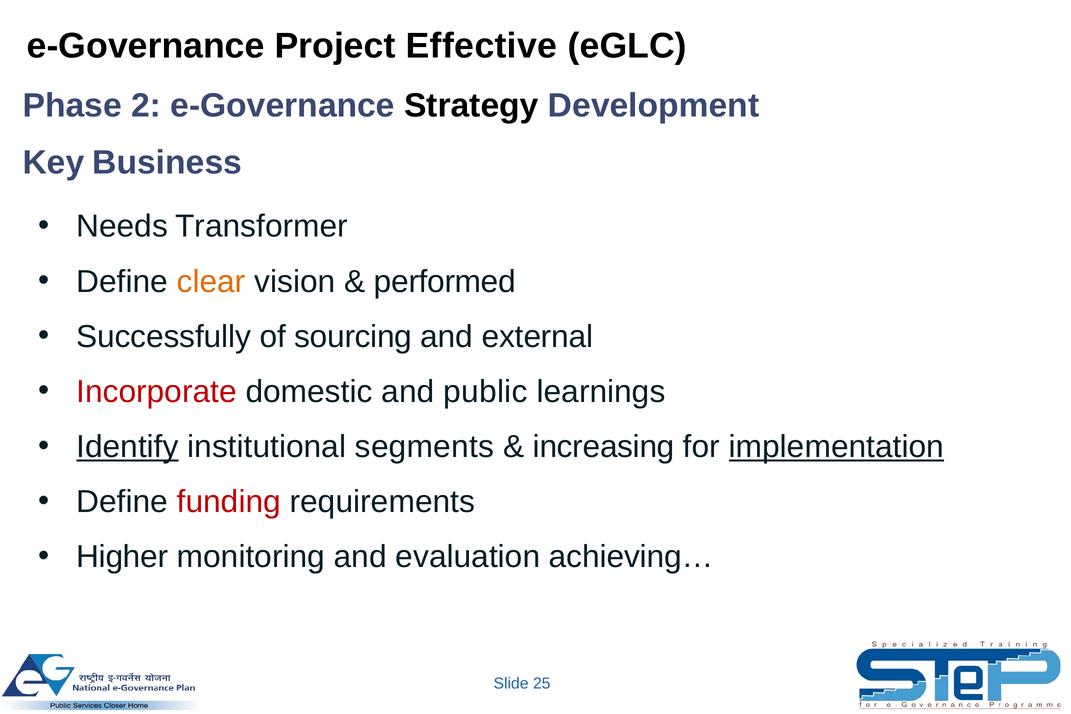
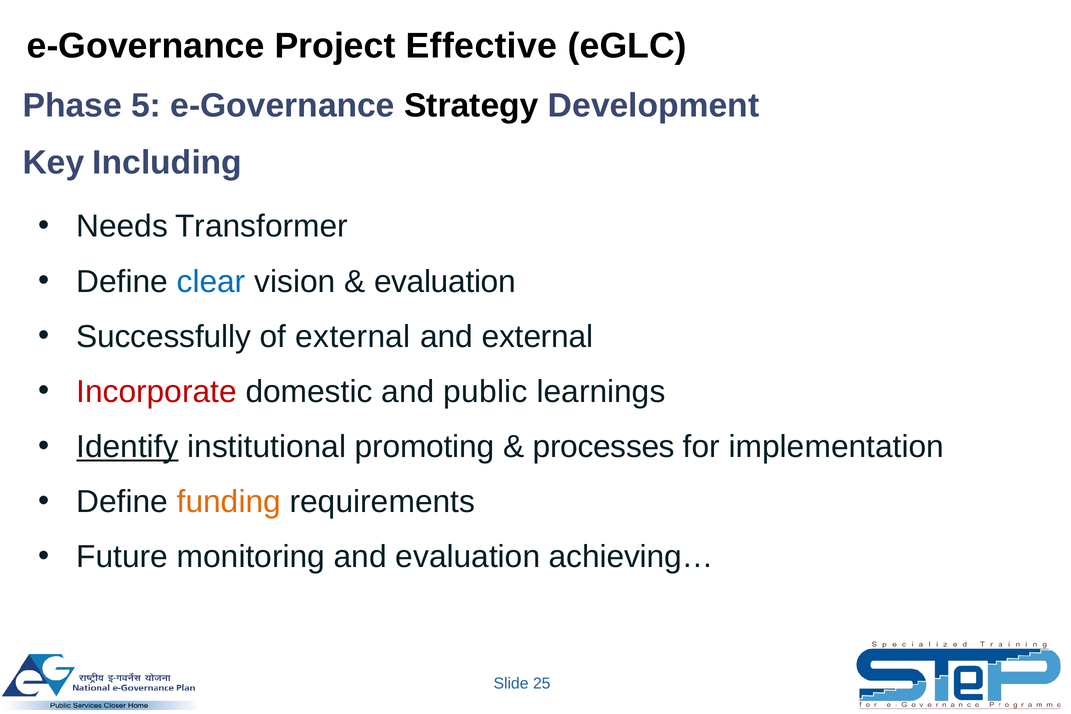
2: 2 -> 5
Business: Business -> Including
clear colour: orange -> blue
performed at (445, 282): performed -> evaluation
of sourcing: sourcing -> external
segments: segments -> promoting
increasing: increasing -> processes
implementation underline: present -> none
funding colour: red -> orange
Higher: Higher -> Future
